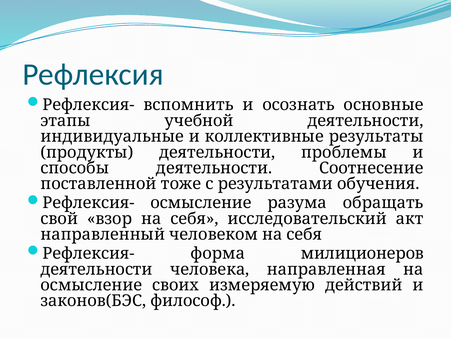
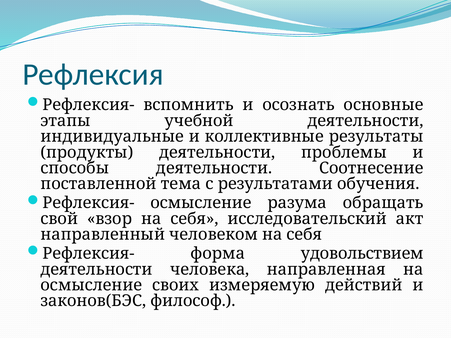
тоже: тоже -> тема
милиционеров: милиционеров -> удовольствием
